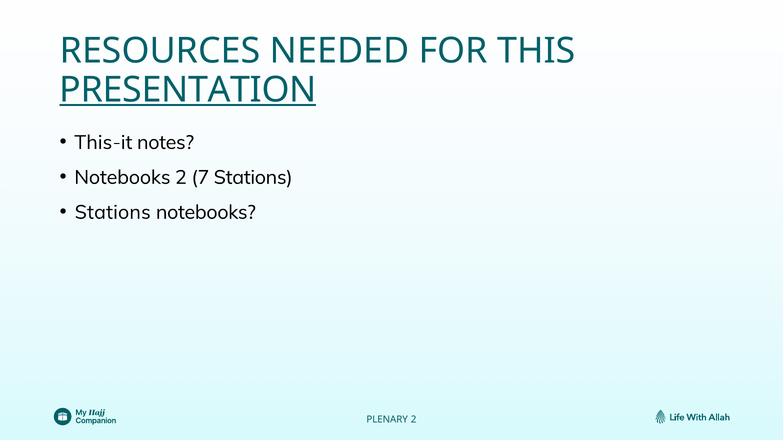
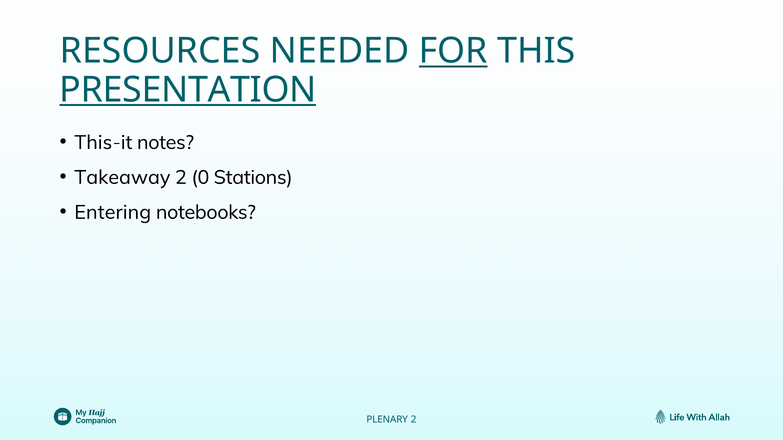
FOR underline: none -> present
Notebooks at (122, 178): Notebooks -> Takeaway
7: 7 -> 0
Stations at (113, 213): Stations -> Entering
